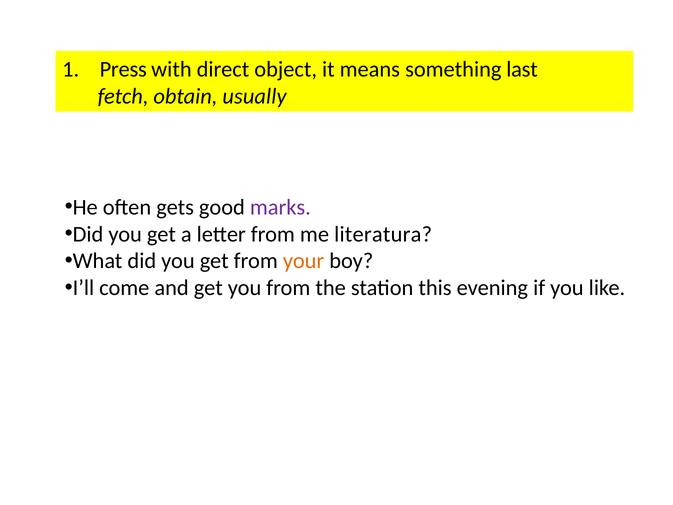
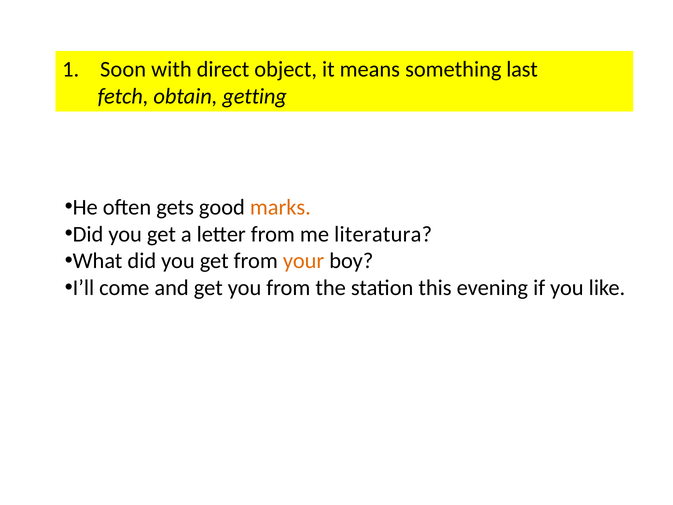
Press: Press -> Soon
usually: usually -> getting
marks colour: purple -> orange
